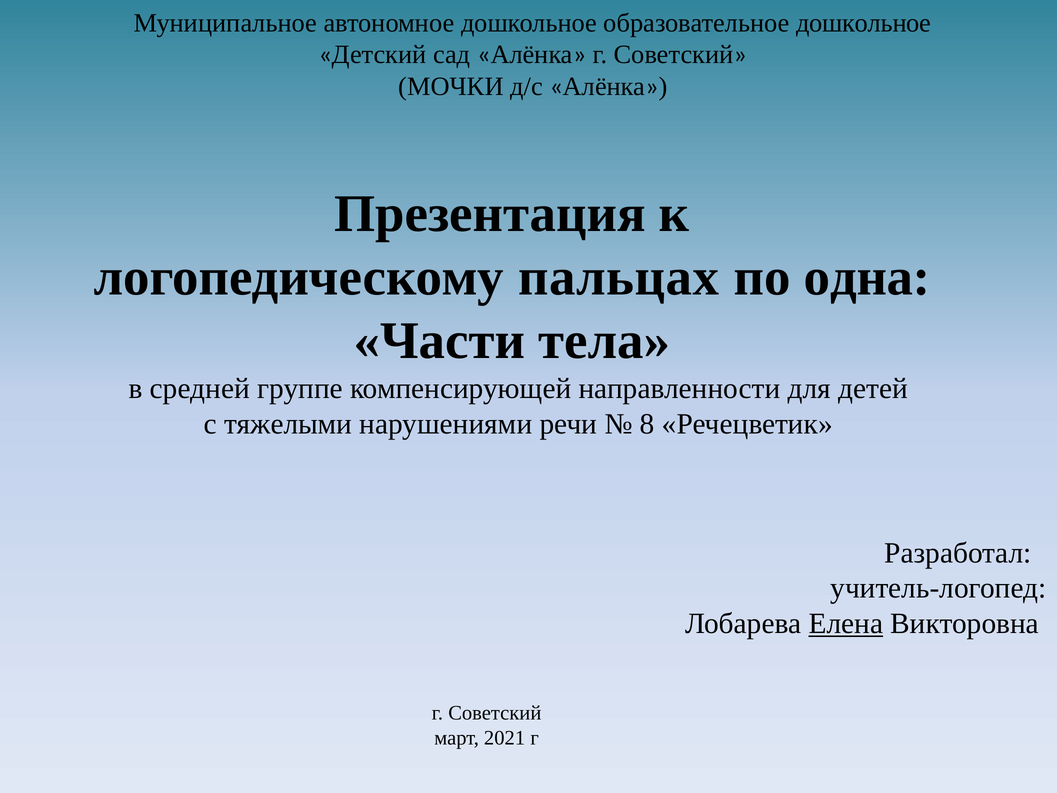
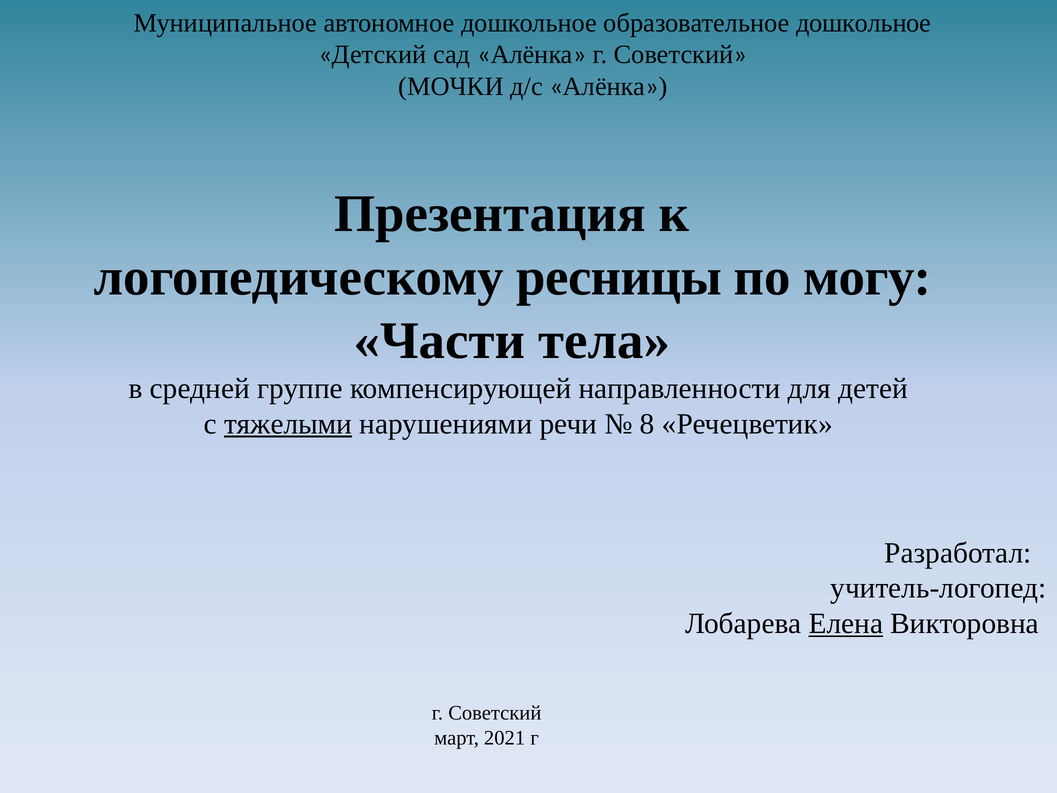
пальцах: пальцах -> ресницы
одна: одна -> могу
тяжелыми underline: none -> present
